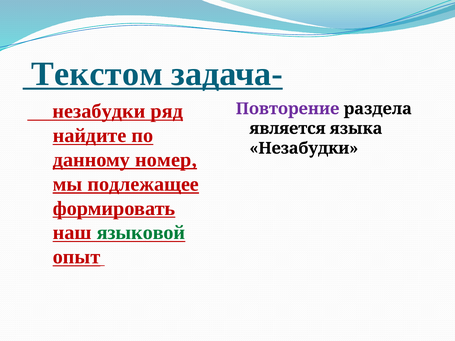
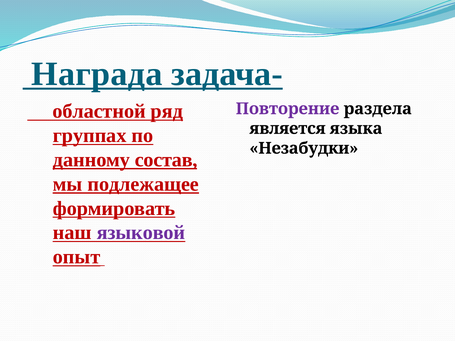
Текстом: Текстом -> Награда
незабудки at (99, 111): незабудки -> областной
найдите: найдите -> группах
номер: номер -> состав
языковой colour: green -> purple
